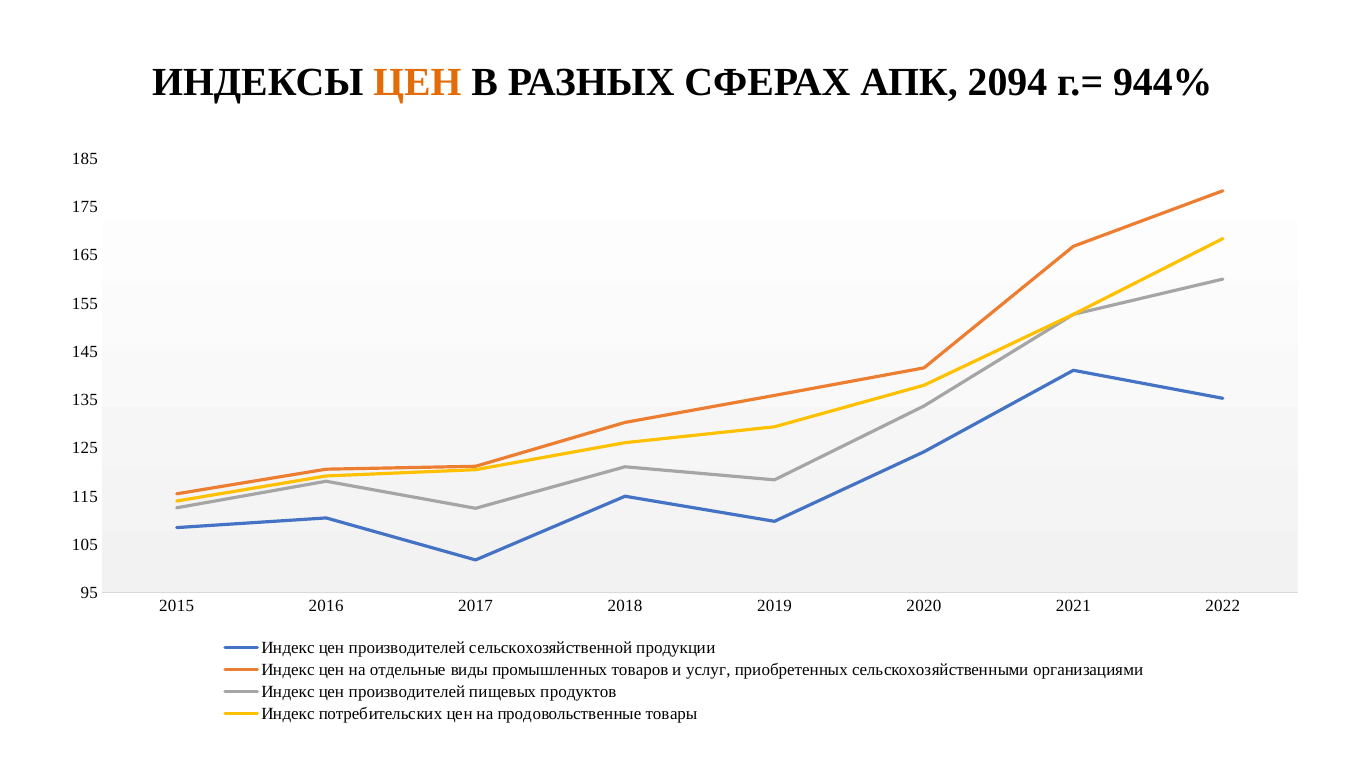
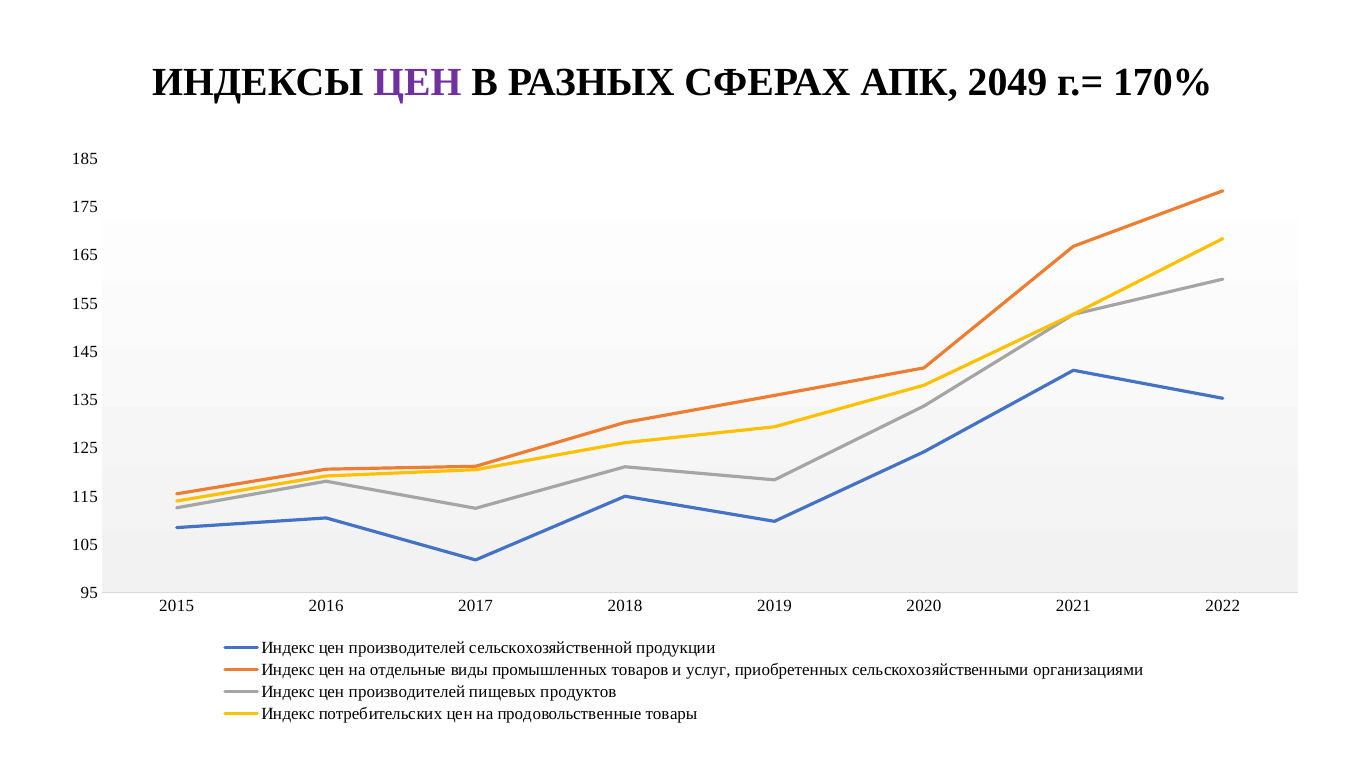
ЦЕН at (417, 82) colour: orange -> purple
2094: 2094 -> 2049
944%: 944% -> 170%
